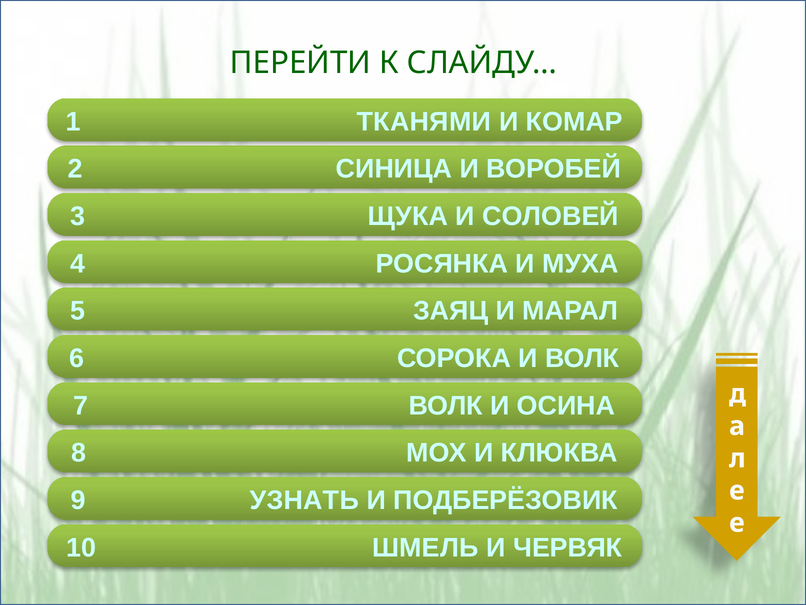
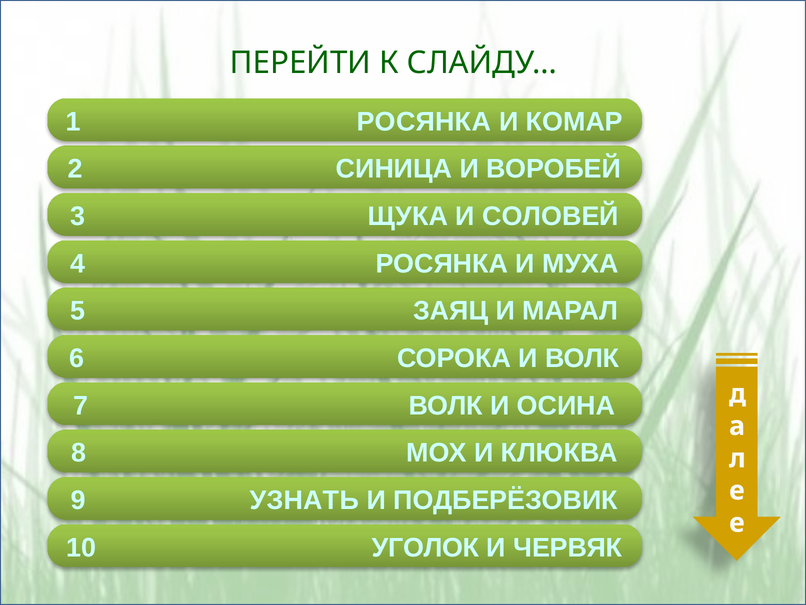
1 ТКАНЯМИ: ТКАНЯМИ -> РОСЯНКА
ШМЕЛЬ: ШМЕЛЬ -> УГОЛОК
